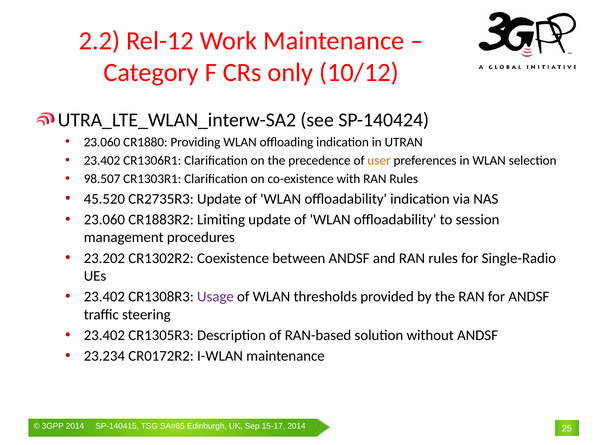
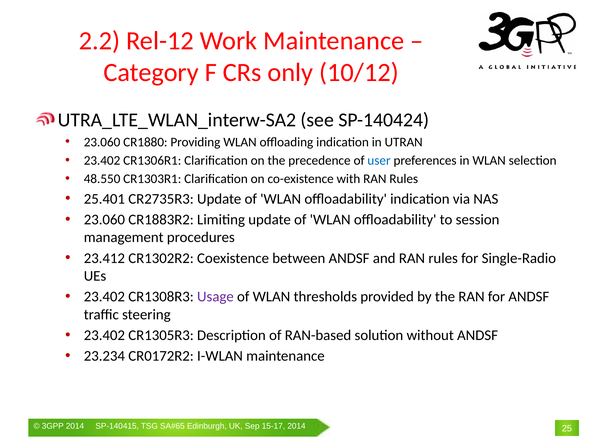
user colour: orange -> blue
98.507: 98.507 -> 48.550
45.520: 45.520 -> 25.401
23.202: 23.202 -> 23.412
